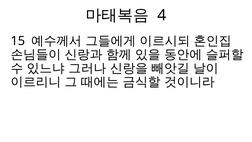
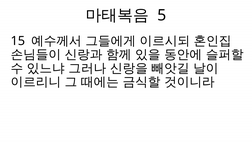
4: 4 -> 5
